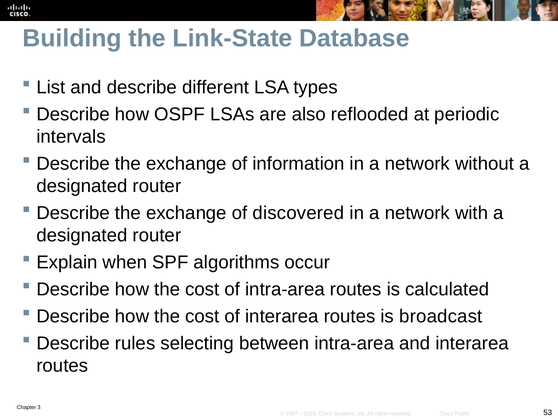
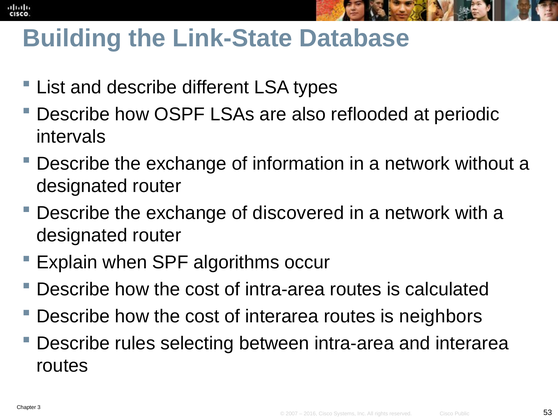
broadcast: broadcast -> neighbors
